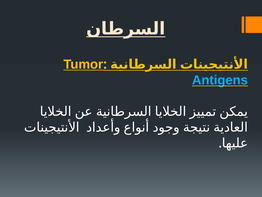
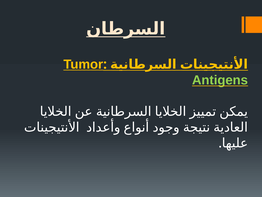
Antigens colour: light blue -> light green
